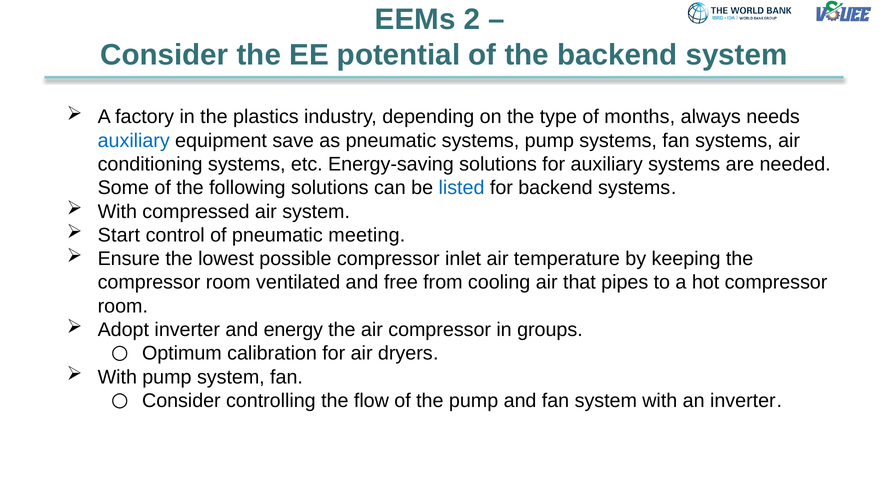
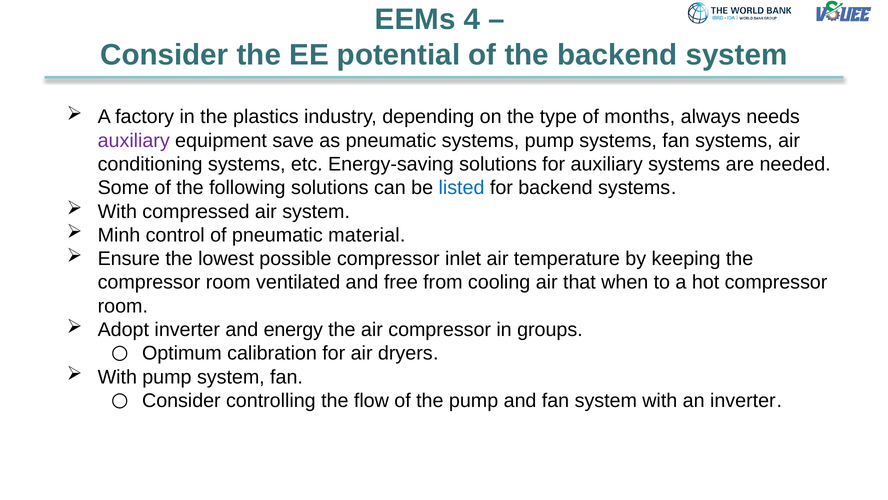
2: 2 -> 4
auxiliary at (134, 140) colour: blue -> purple
Start: Start -> Minh
meeting: meeting -> material
pipes: pipes -> when
